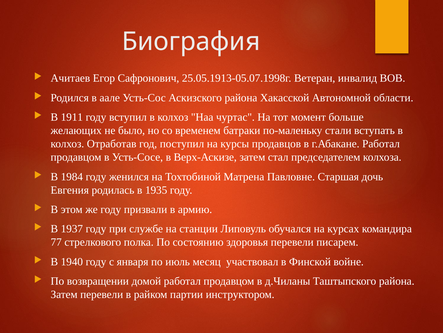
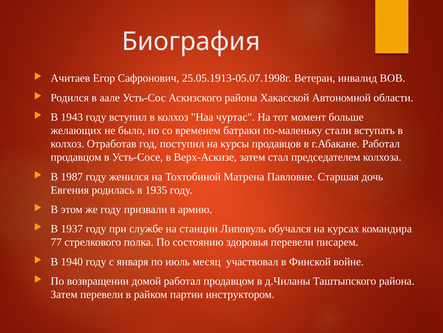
1911: 1911 -> 1943
1984: 1984 -> 1987
